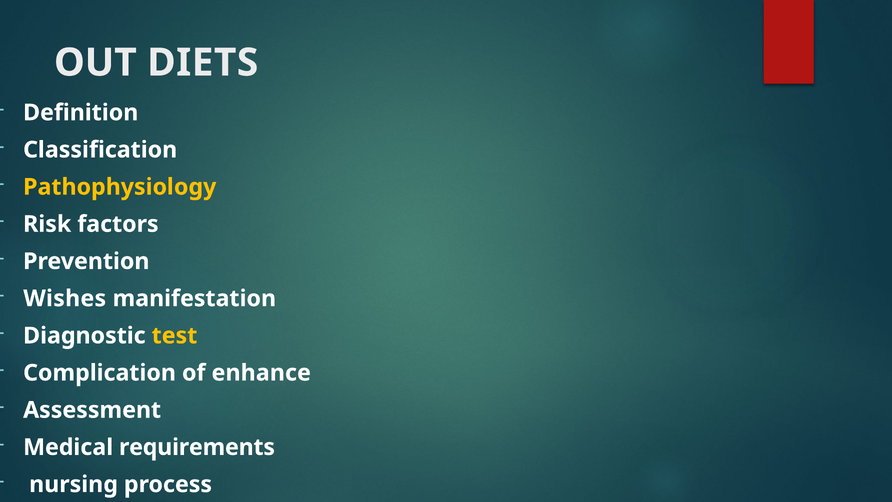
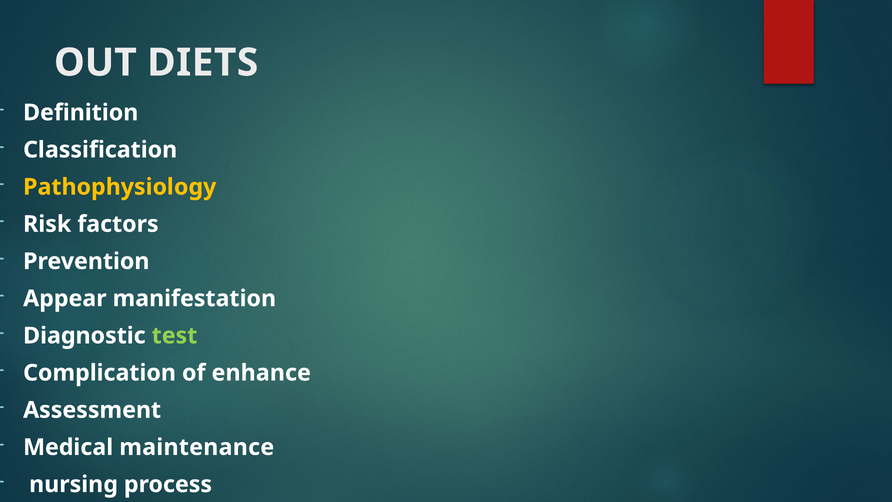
Wishes: Wishes -> Appear
test colour: yellow -> light green
requirements: requirements -> maintenance
